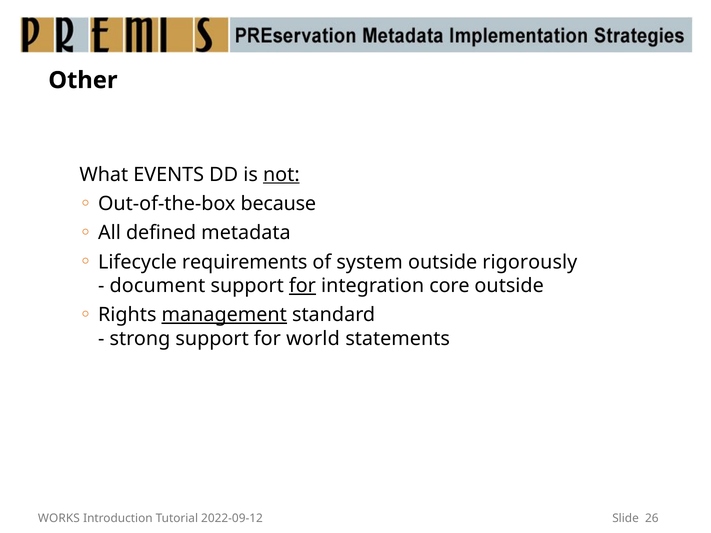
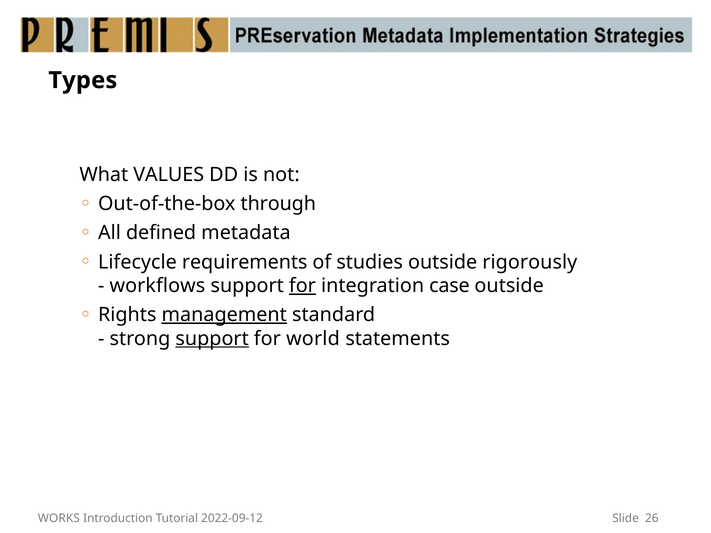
Other: Other -> Types
EVENTS: EVENTS -> VALUES
not underline: present -> none
because: because -> through
system: system -> studies
document: document -> workflows
core: core -> case
support at (212, 339) underline: none -> present
